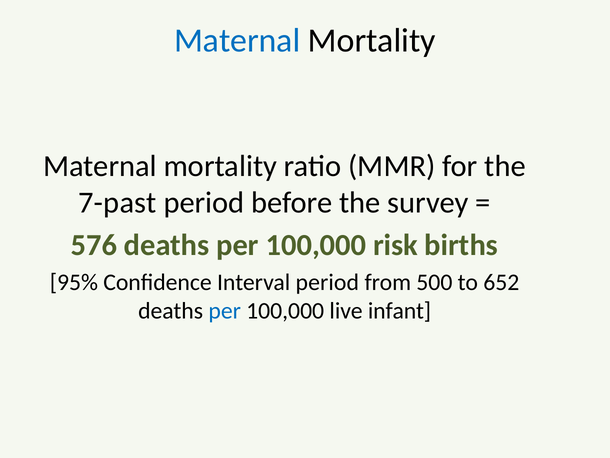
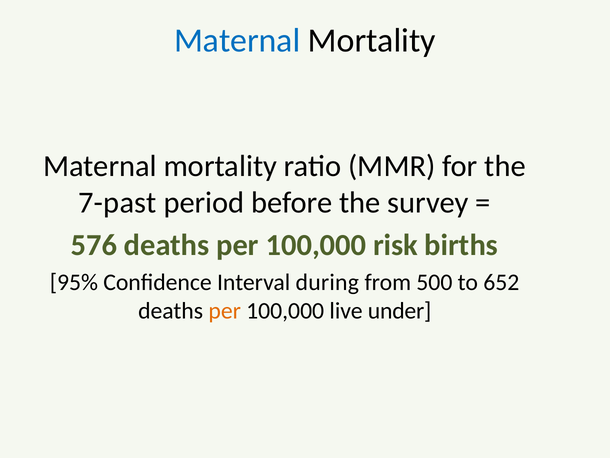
Interval period: period -> during
per at (225, 310) colour: blue -> orange
infant: infant -> under
